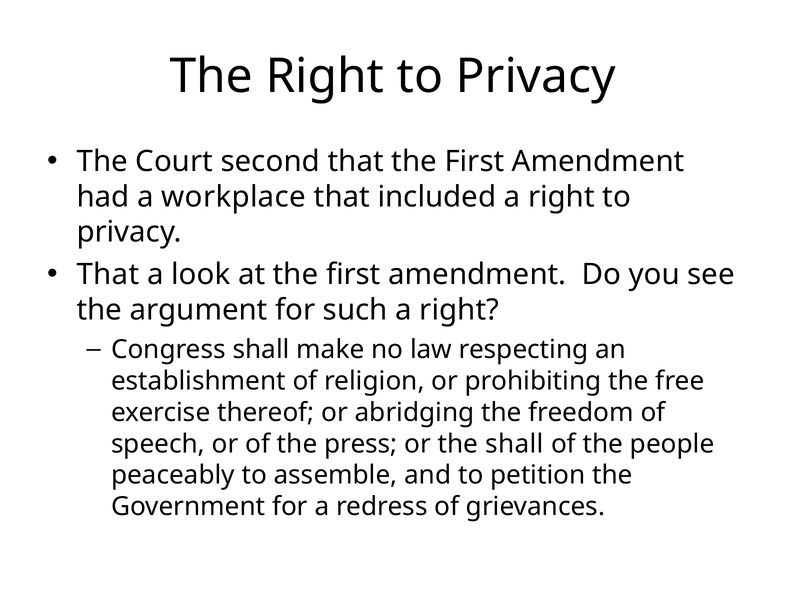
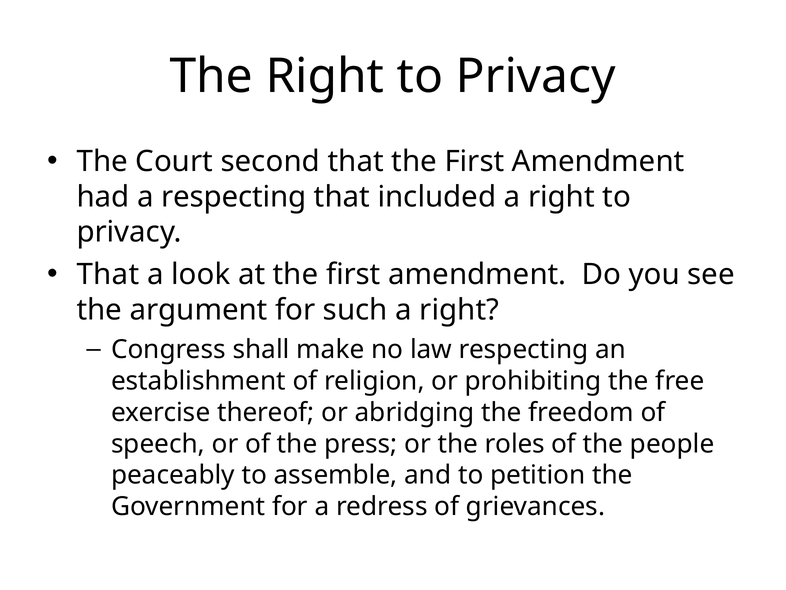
a workplace: workplace -> respecting
the shall: shall -> roles
